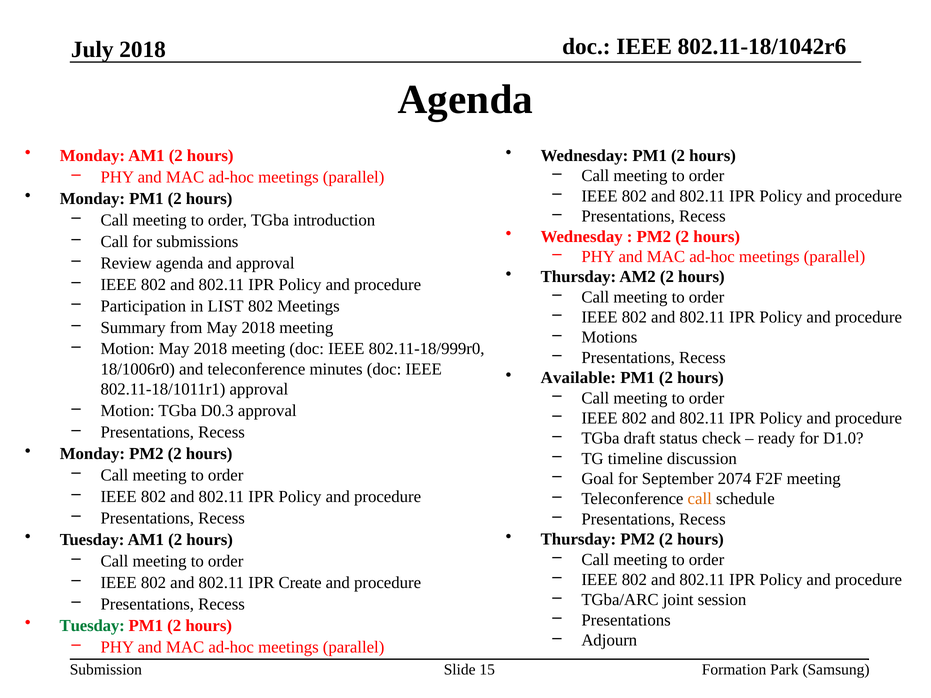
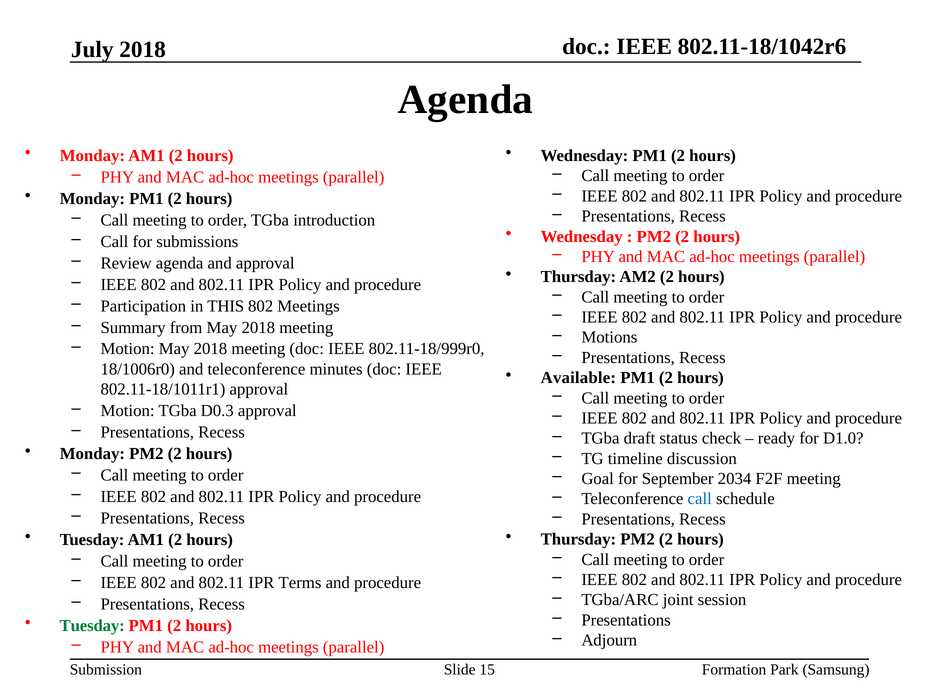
LIST: LIST -> THIS
2074: 2074 -> 2034
call at (700, 499) colour: orange -> blue
Create: Create -> Terms
